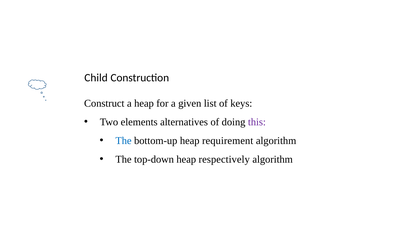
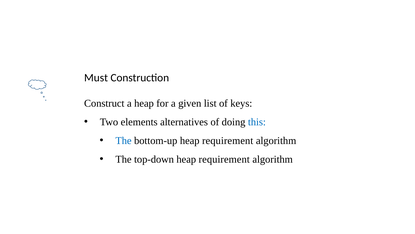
Child: Child -> Must
this colour: purple -> blue
top-down heap respectively: respectively -> requirement
